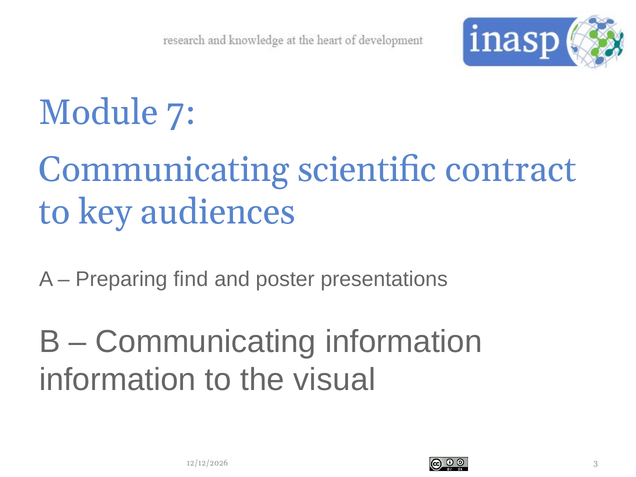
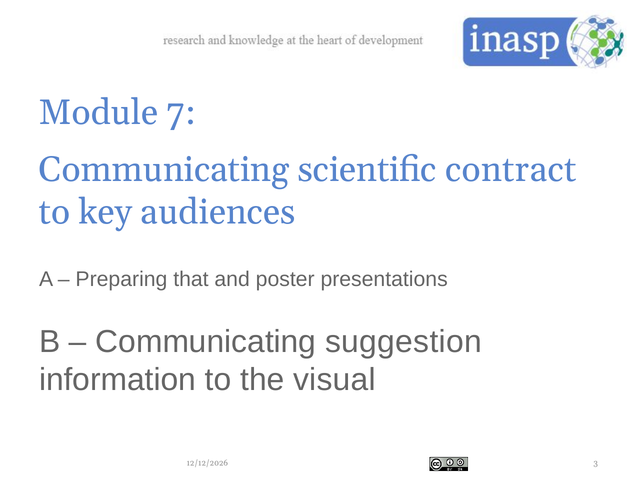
find: find -> that
Communicating information: information -> suggestion
